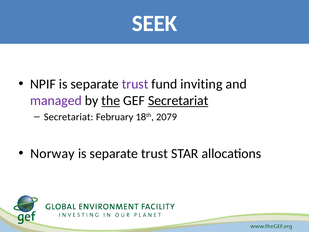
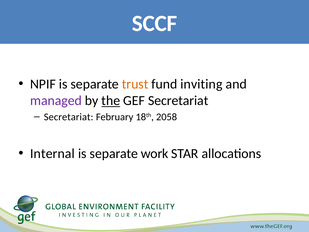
SEEK: SEEK -> SCCF
trust at (135, 84) colour: purple -> orange
Secretariat at (178, 101) underline: present -> none
2079: 2079 -> 2058
Norway: Norway -> Internal
trust at (155, 153): trust -> work
